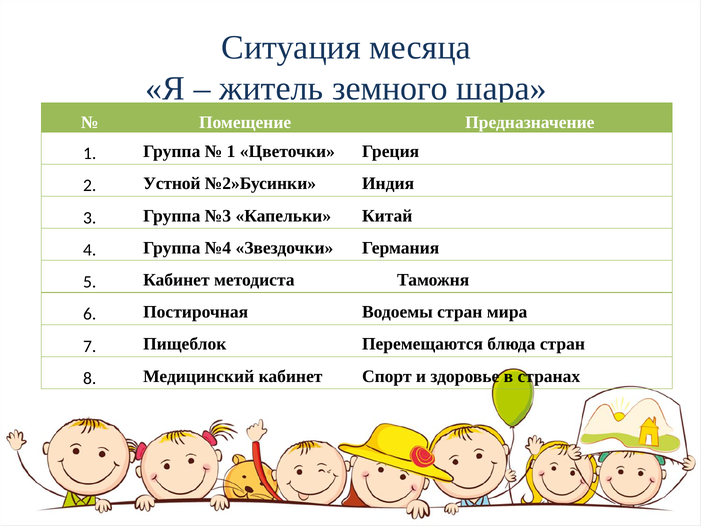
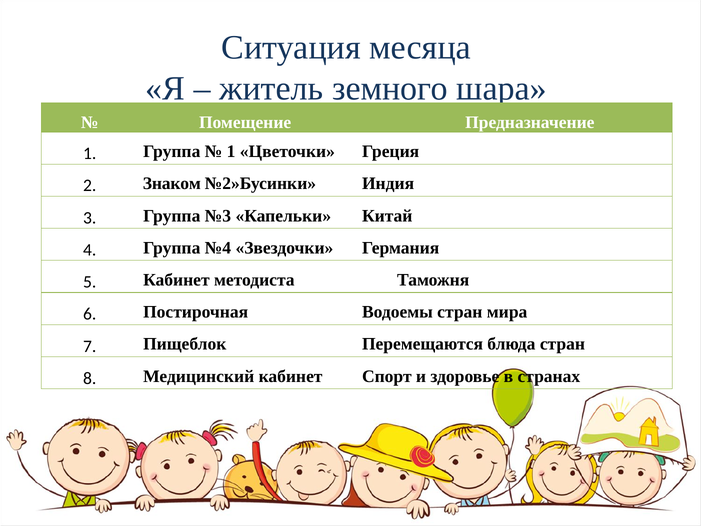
Устной: Устной -> Знаком
